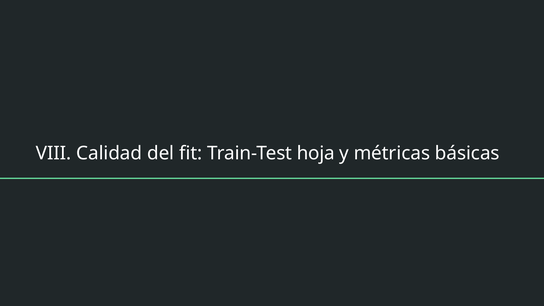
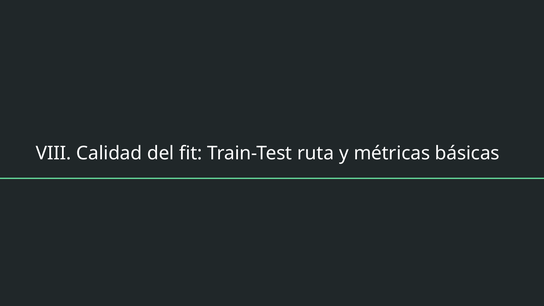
hoja: hoja -> ruta
